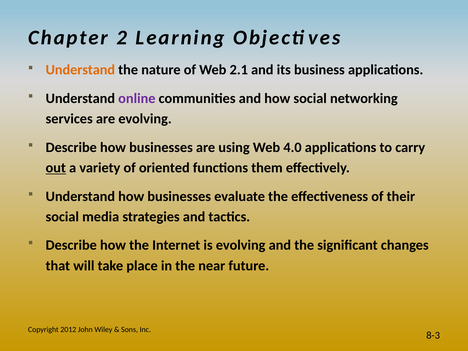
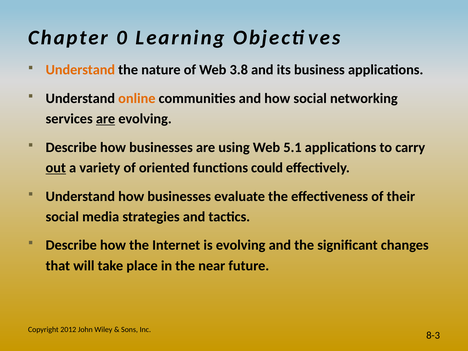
2: 2 -> 0
2.1: 2.1 -> 3.8
online colour: purple -> orange
are at (106, 119) underline: none -> present
4.0: 4.0 -> 5.1
them: them -> could
